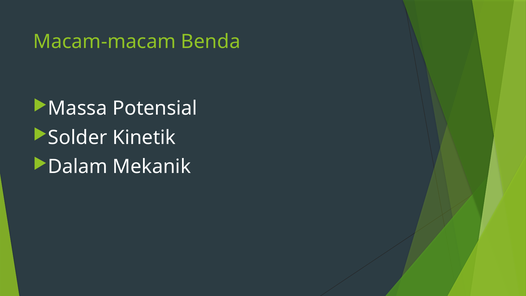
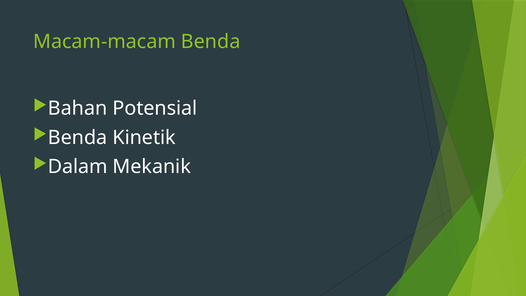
Massa: Massa -> Bahan
Solder at (78, 138): Solder -> Benda
